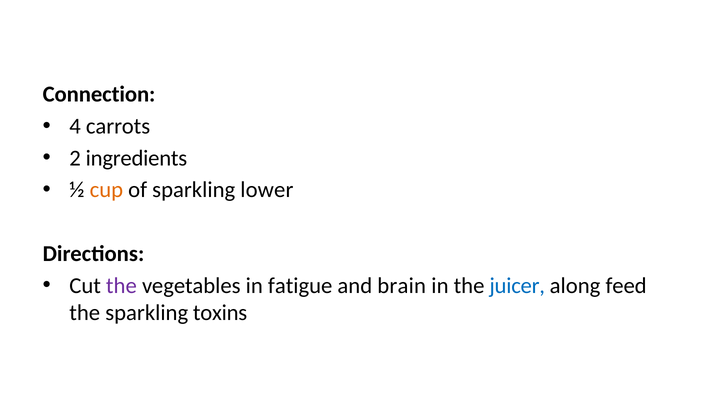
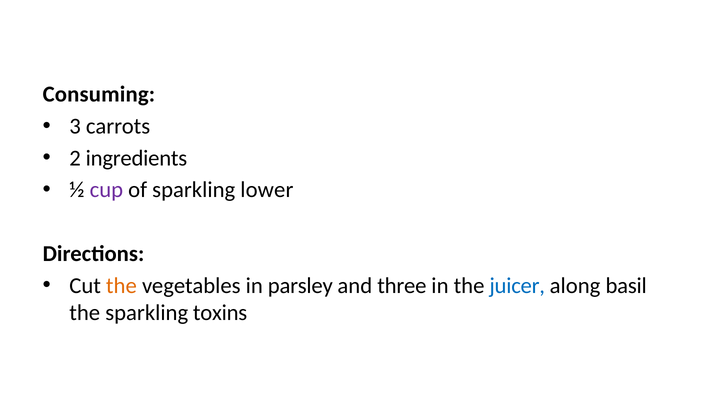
Connection: Connection -> Consuming
4: 4 -> 3
cup colour: orange -> purple
the at (121, 286) colour: purple -> orange
fatigue: fatigue -> parsley
brain: brain -> three
feed: feed -> basil
